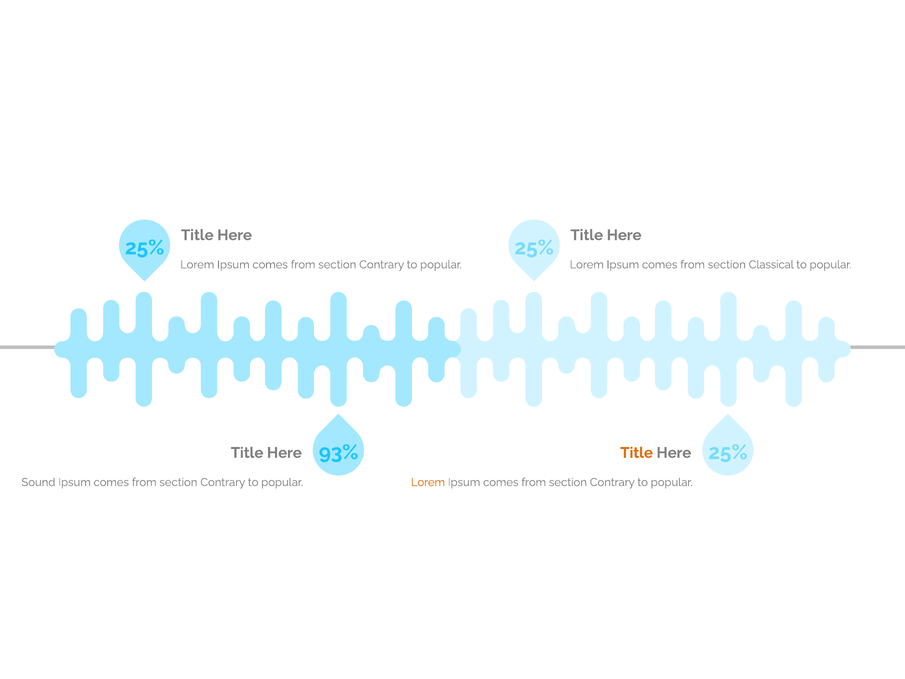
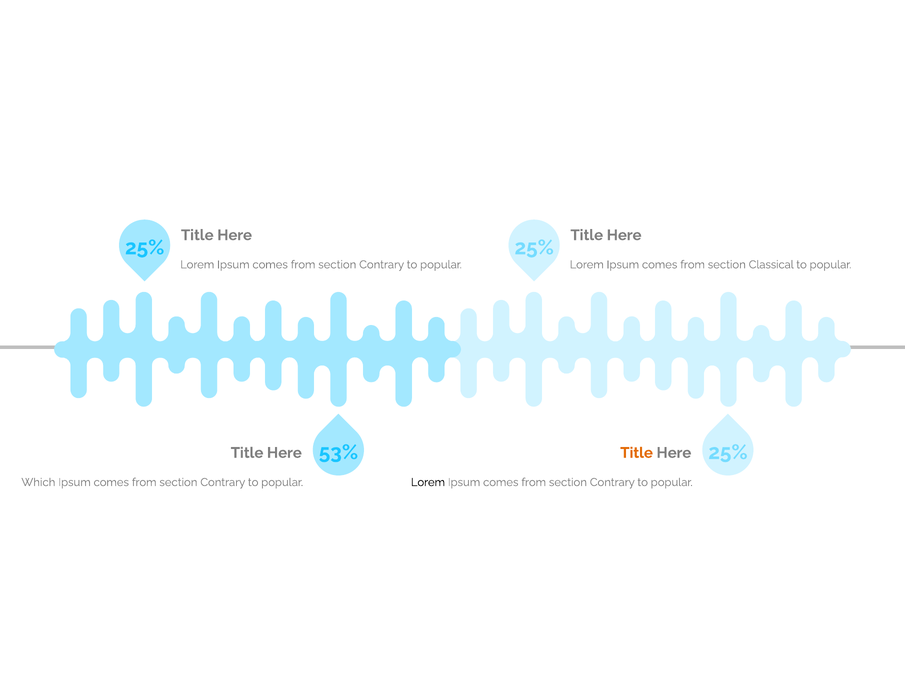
93%: 93% -> 53%
Sound: Sound -> Which
Lorem at (428, 482) colour: orange -> black
